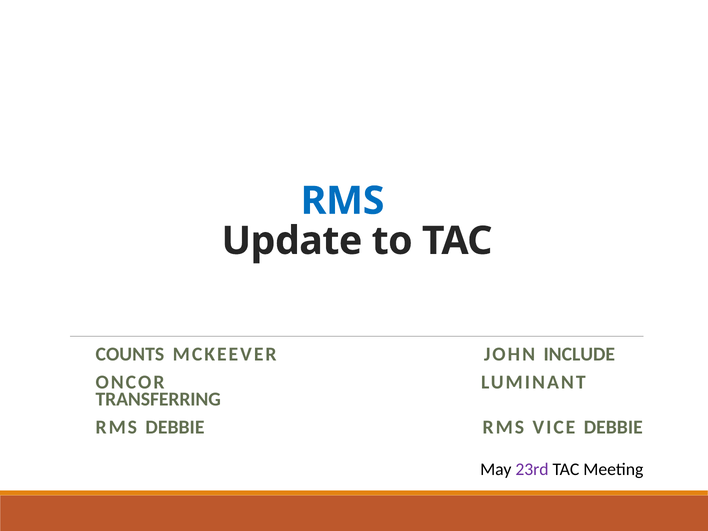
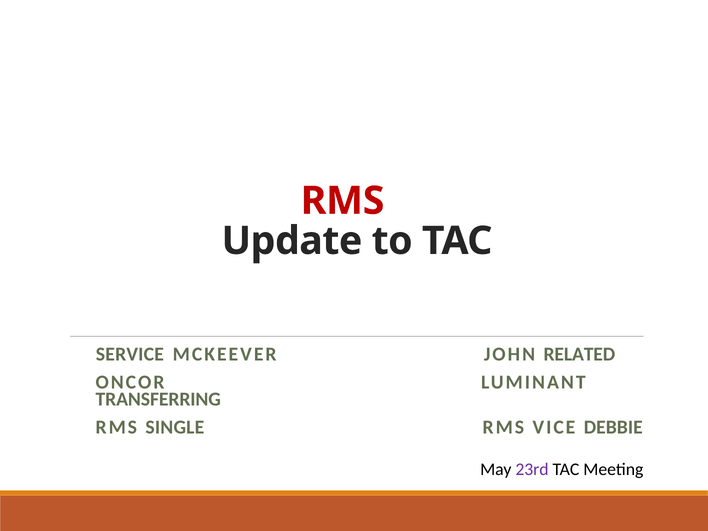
RMS at (343, 201) colour: blue -> red
COUNTS: COUNTS -> SERVICE
INCLUDE: INCLUDE -> RELATED
RMS DEBBIE: DEBBIE -> SINGLE
